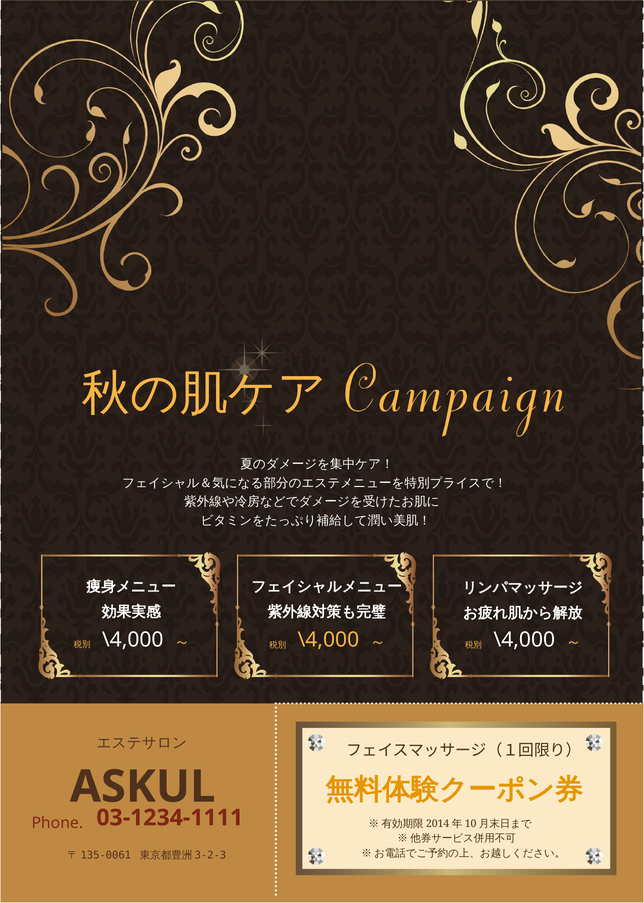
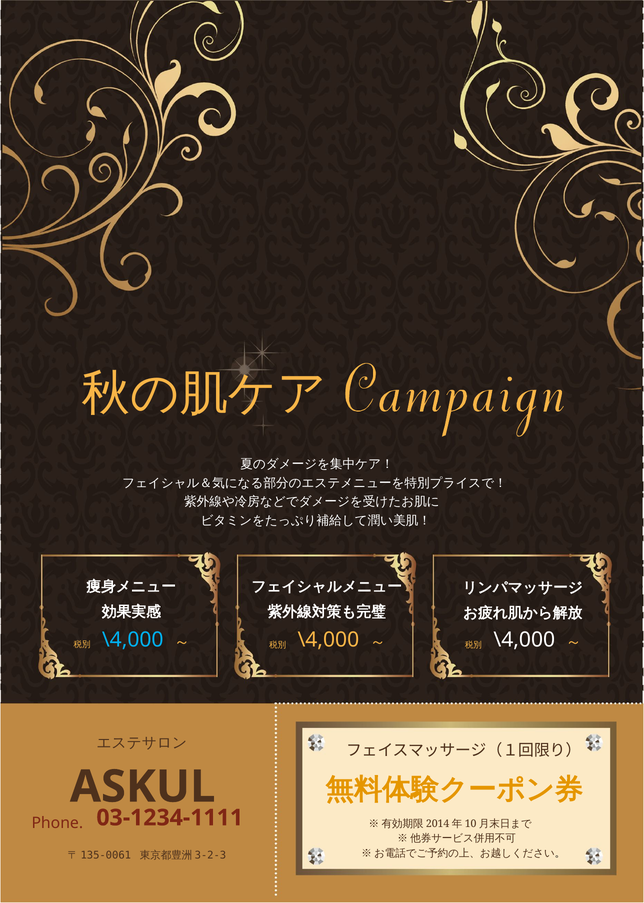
\4,000 at (133, 640) colour: white -> light blue
